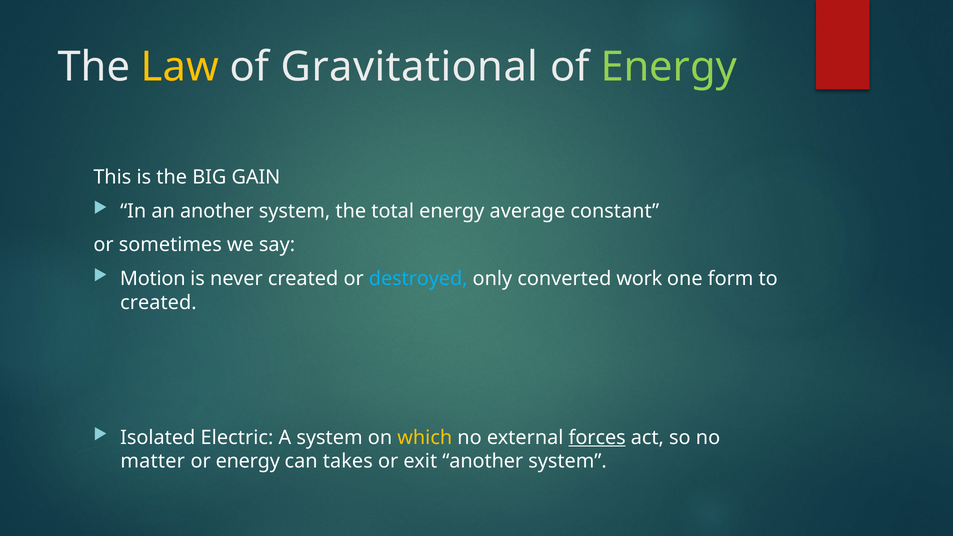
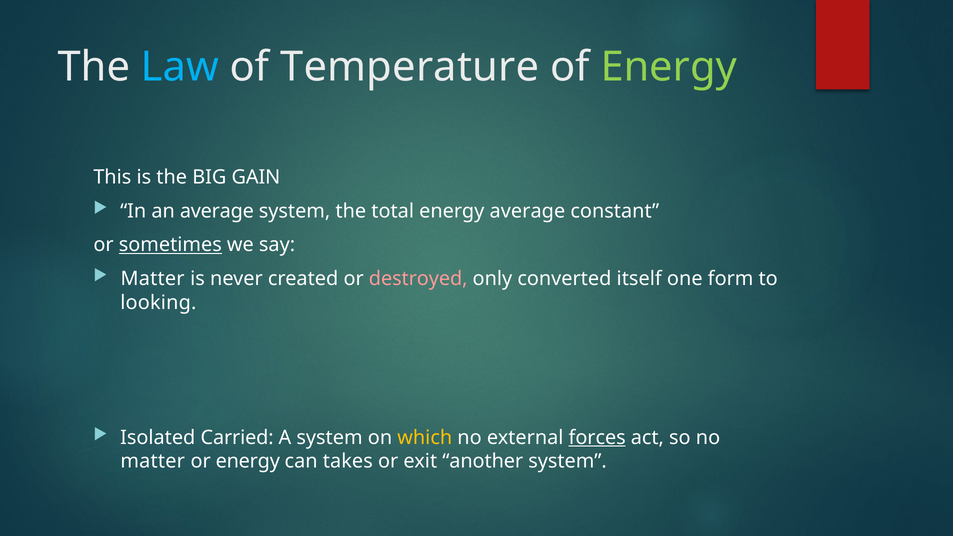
Law colour: yellow -> light blue
Gravitational: Gravitational -> Temperature
an another: another -> average
sometimes underline: none -> present
Motion at (153, 279): Motion -> Matter
destroyed colour: light blue -> pink
work: work -> itself
created at (158, 302): created -> looking
Electric: Electric -> Carried
